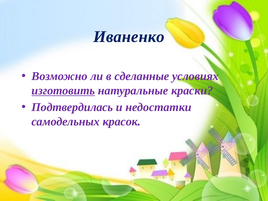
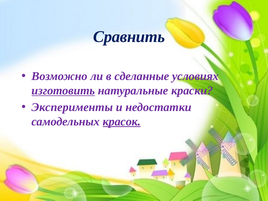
Иваненко: Иваненко -> Сравнить
Подтвердилась: Подтвердилась -> Эксперименты
красок underline: none -> present
